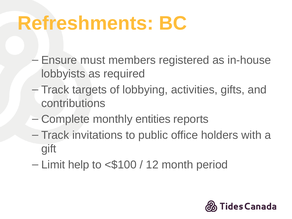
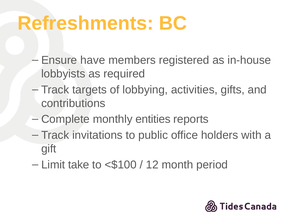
must: must -> have
help: help -> take
